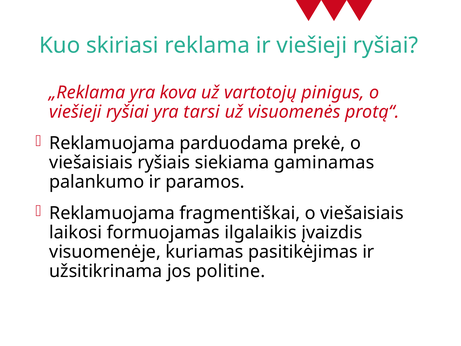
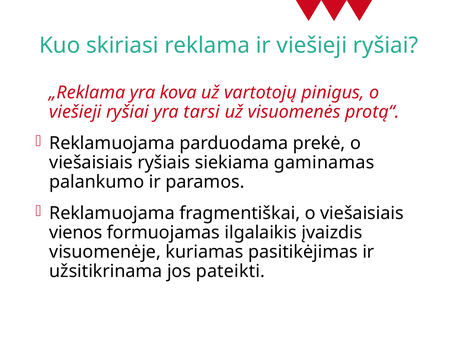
laikosi: laikosi -> vienos
politine: politine -> pateikti
